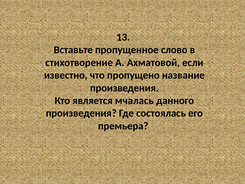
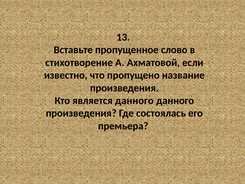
является мчалась: мчалась -> данного
